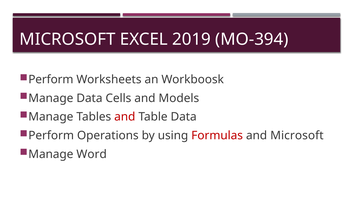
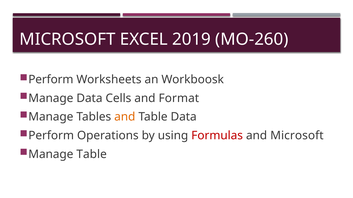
MO-394: MO-394 -> MO-260
Models: Models -> Format
and at (125, 117) colour: red -> orange
Manage Word: Word -> Table
